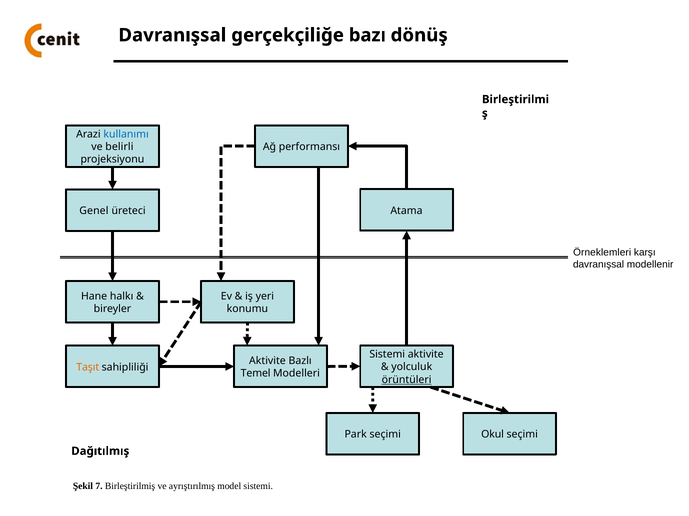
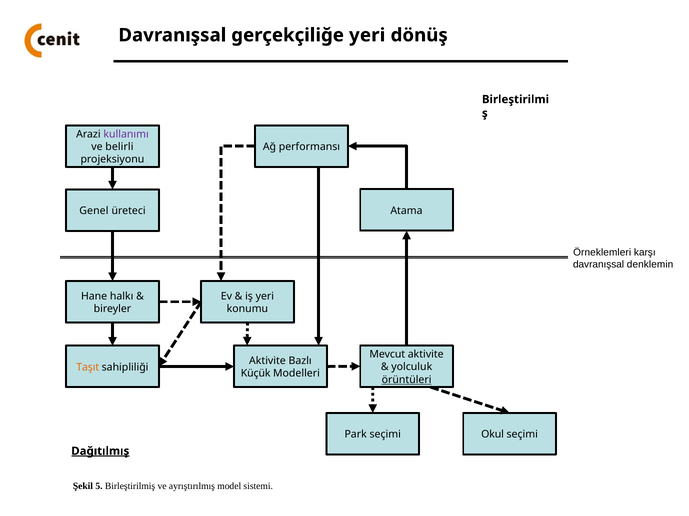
gerçekçiliğe bazı: bazı -> yeri
kullanımı colour: blue -> purple
modellenir: modellenir -> denklemin
Sistemi at (387, 355): Sistemi -> Mevcut
Temel: Temel -> Küçük
Dağıtılmış underline: none -> present
7: 7 -> 5
